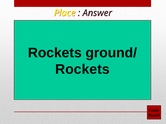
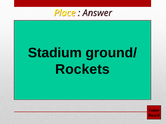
Rockets at (55, 53): Rockets -> Stadium
